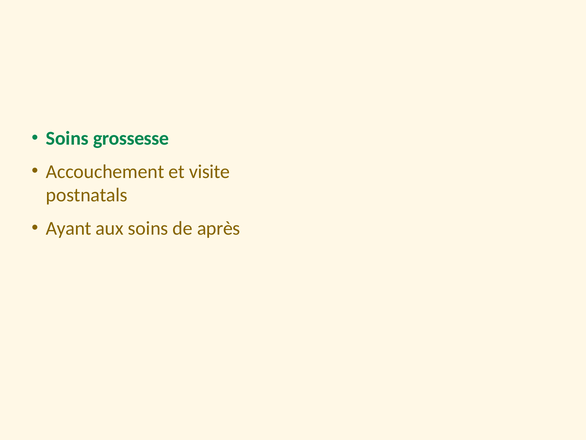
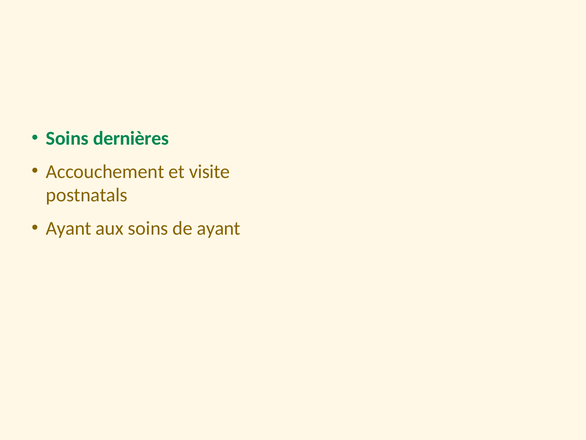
grossesse: grossesse -> dernières
de après: après -> ayant
